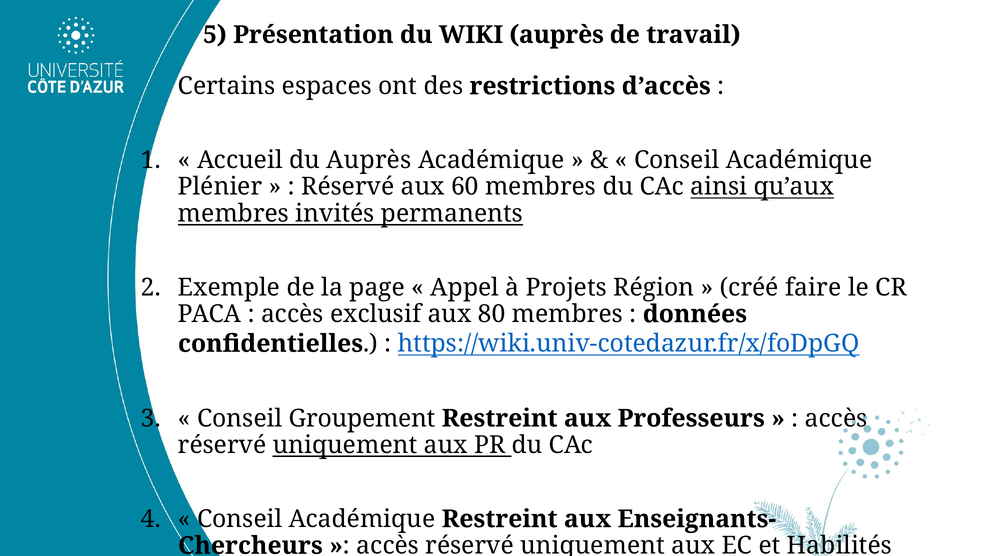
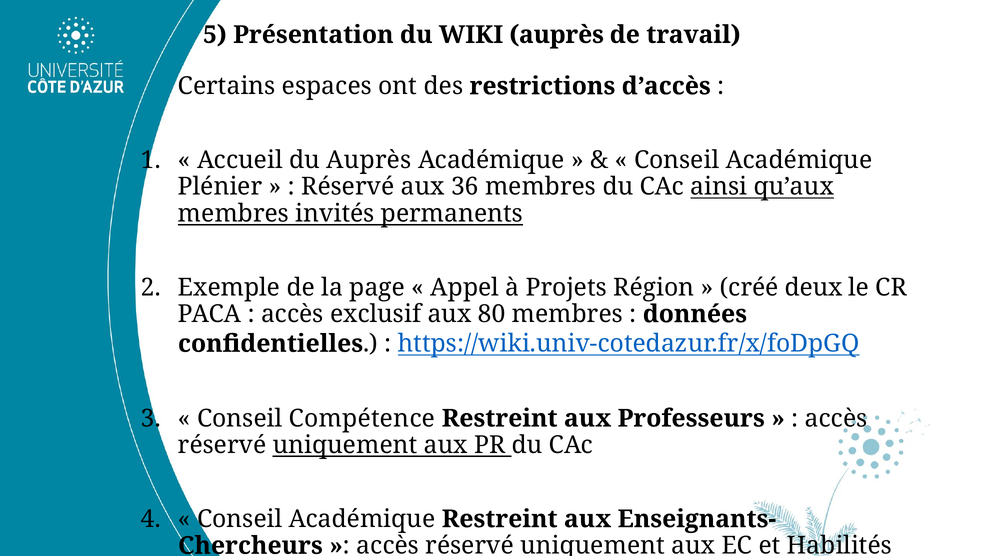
60: 60 -> 36
faire: faire -> deux
Groupement: Groupement -> Compétence
